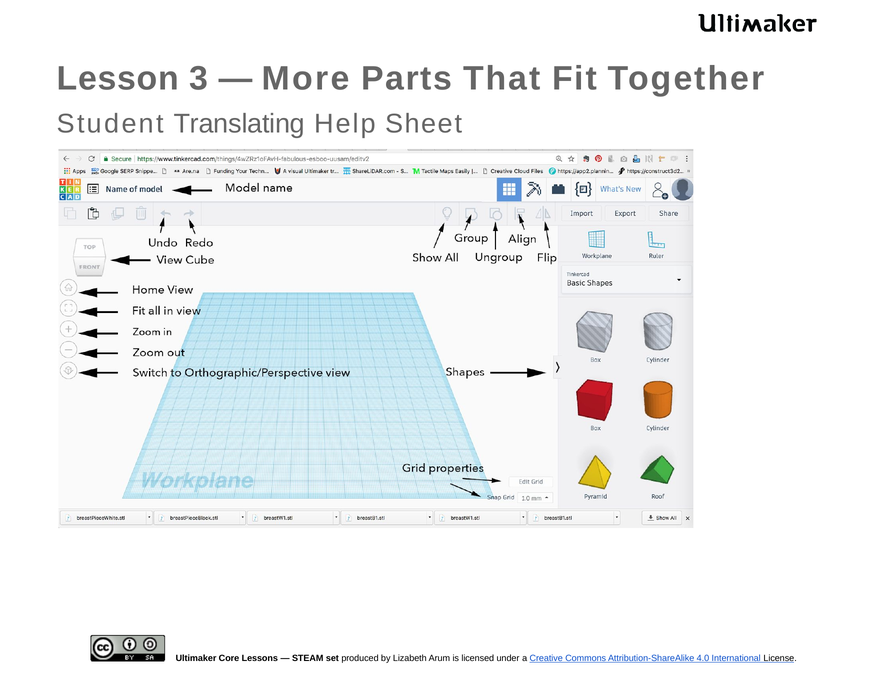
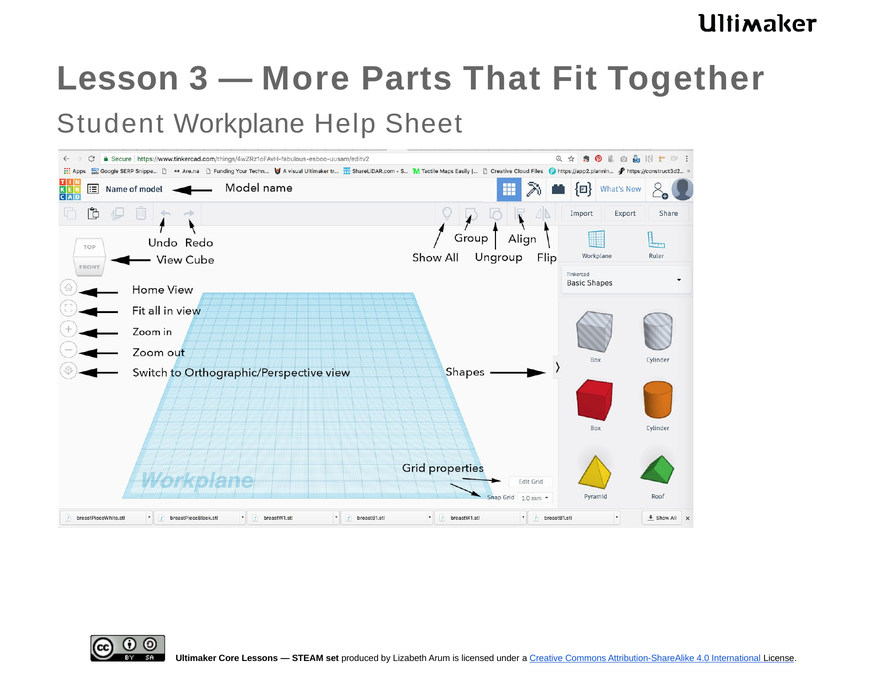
Translating: Translating -> Workplane
